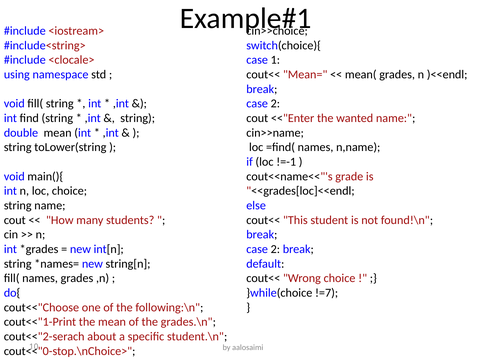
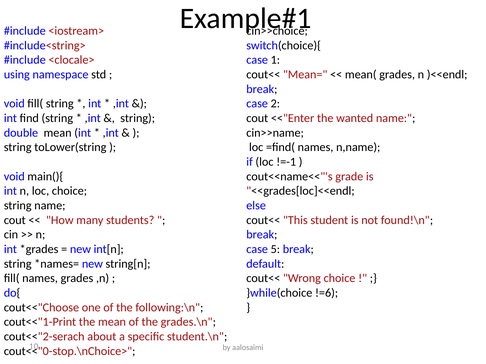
2 at (275, 250): 2 -> 5
!=7: !=7 -> !=6
